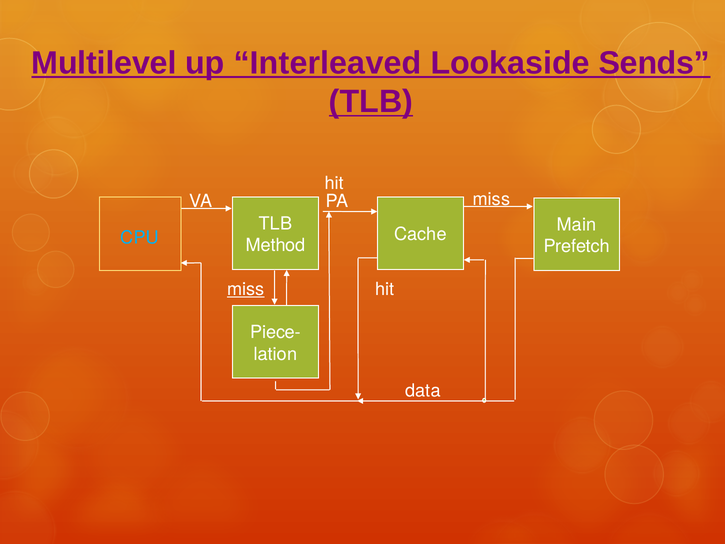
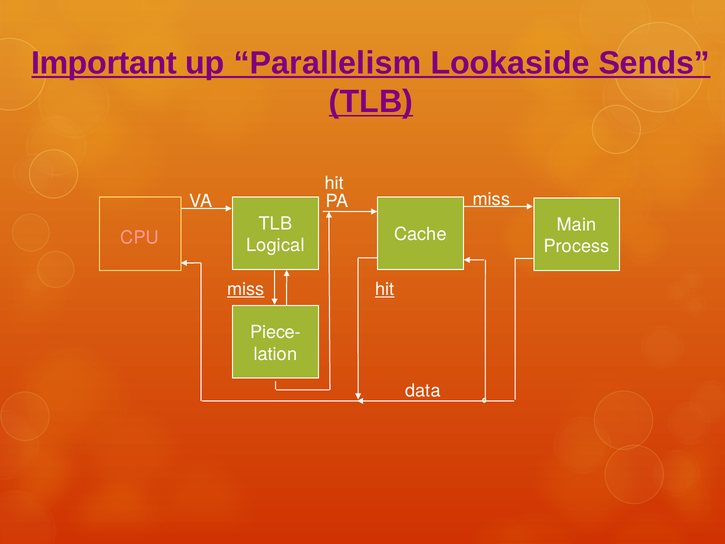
Multilevel: Multilevel -> Important
Interleaved: Interleaved -> Parallelism
CPU colour: light blue -> pink
Method: Method -> Logical
Prefetch: Prefetch -> Process
hit at (385, 289) underline: none -> present
